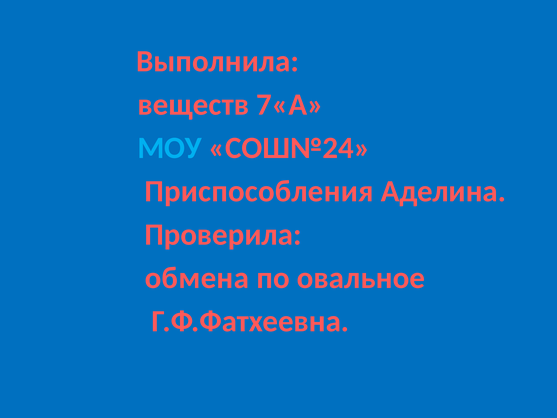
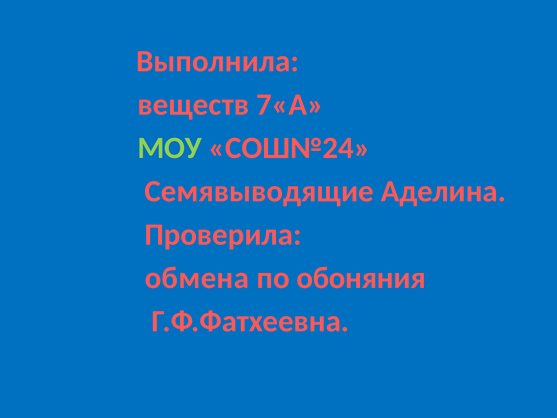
МОУ colour: light blue -> light green
Приспособления: Приспособления -> Семявыводящие
овальное: овальное -> обоняния
